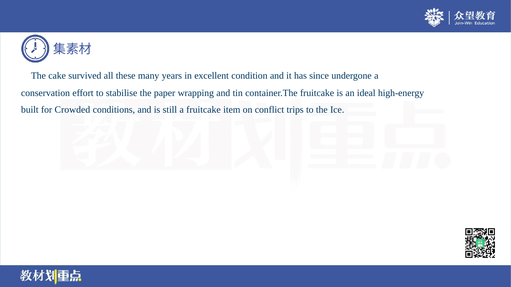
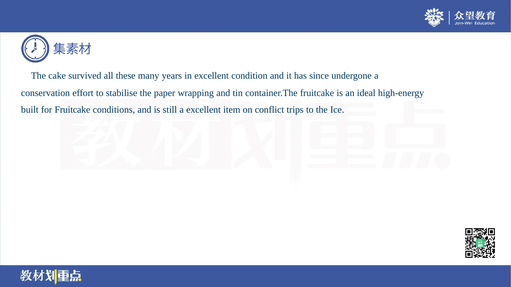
for Crowded: Crowded -> Fruitcake
a fruitcake: fruitcake -> excellent
